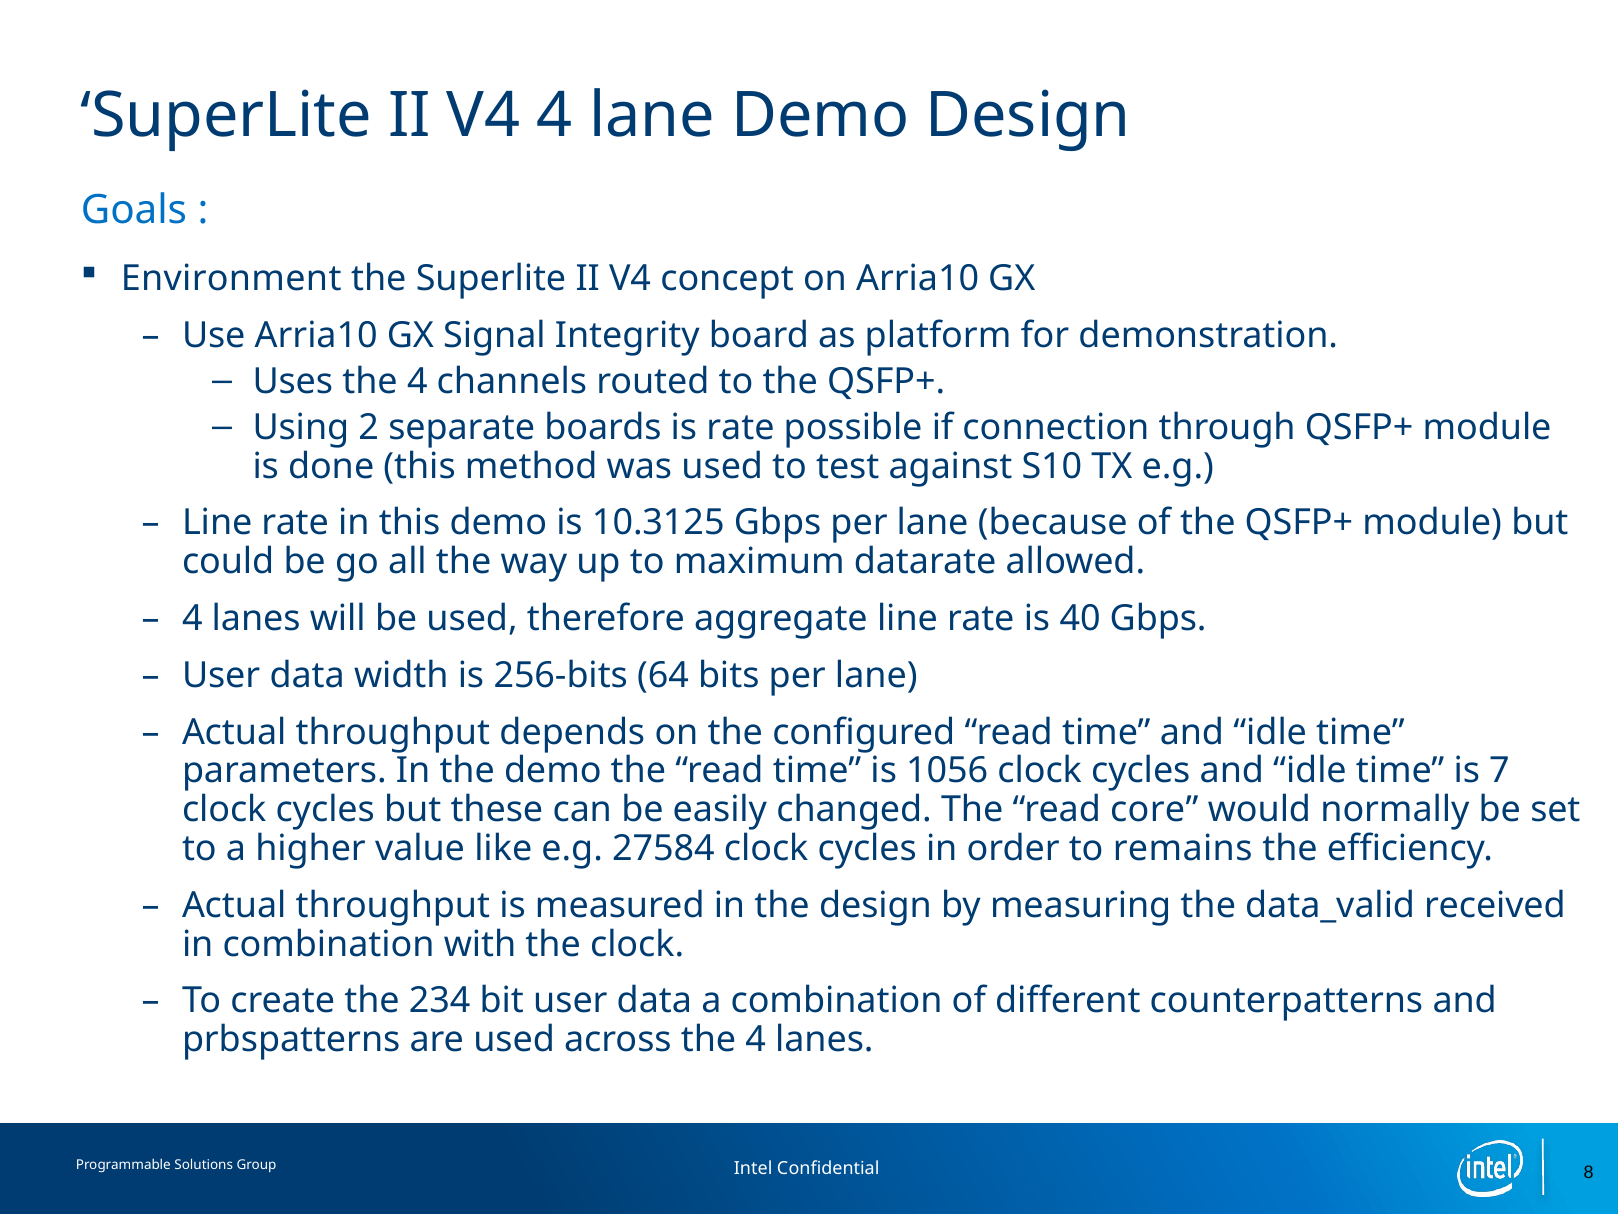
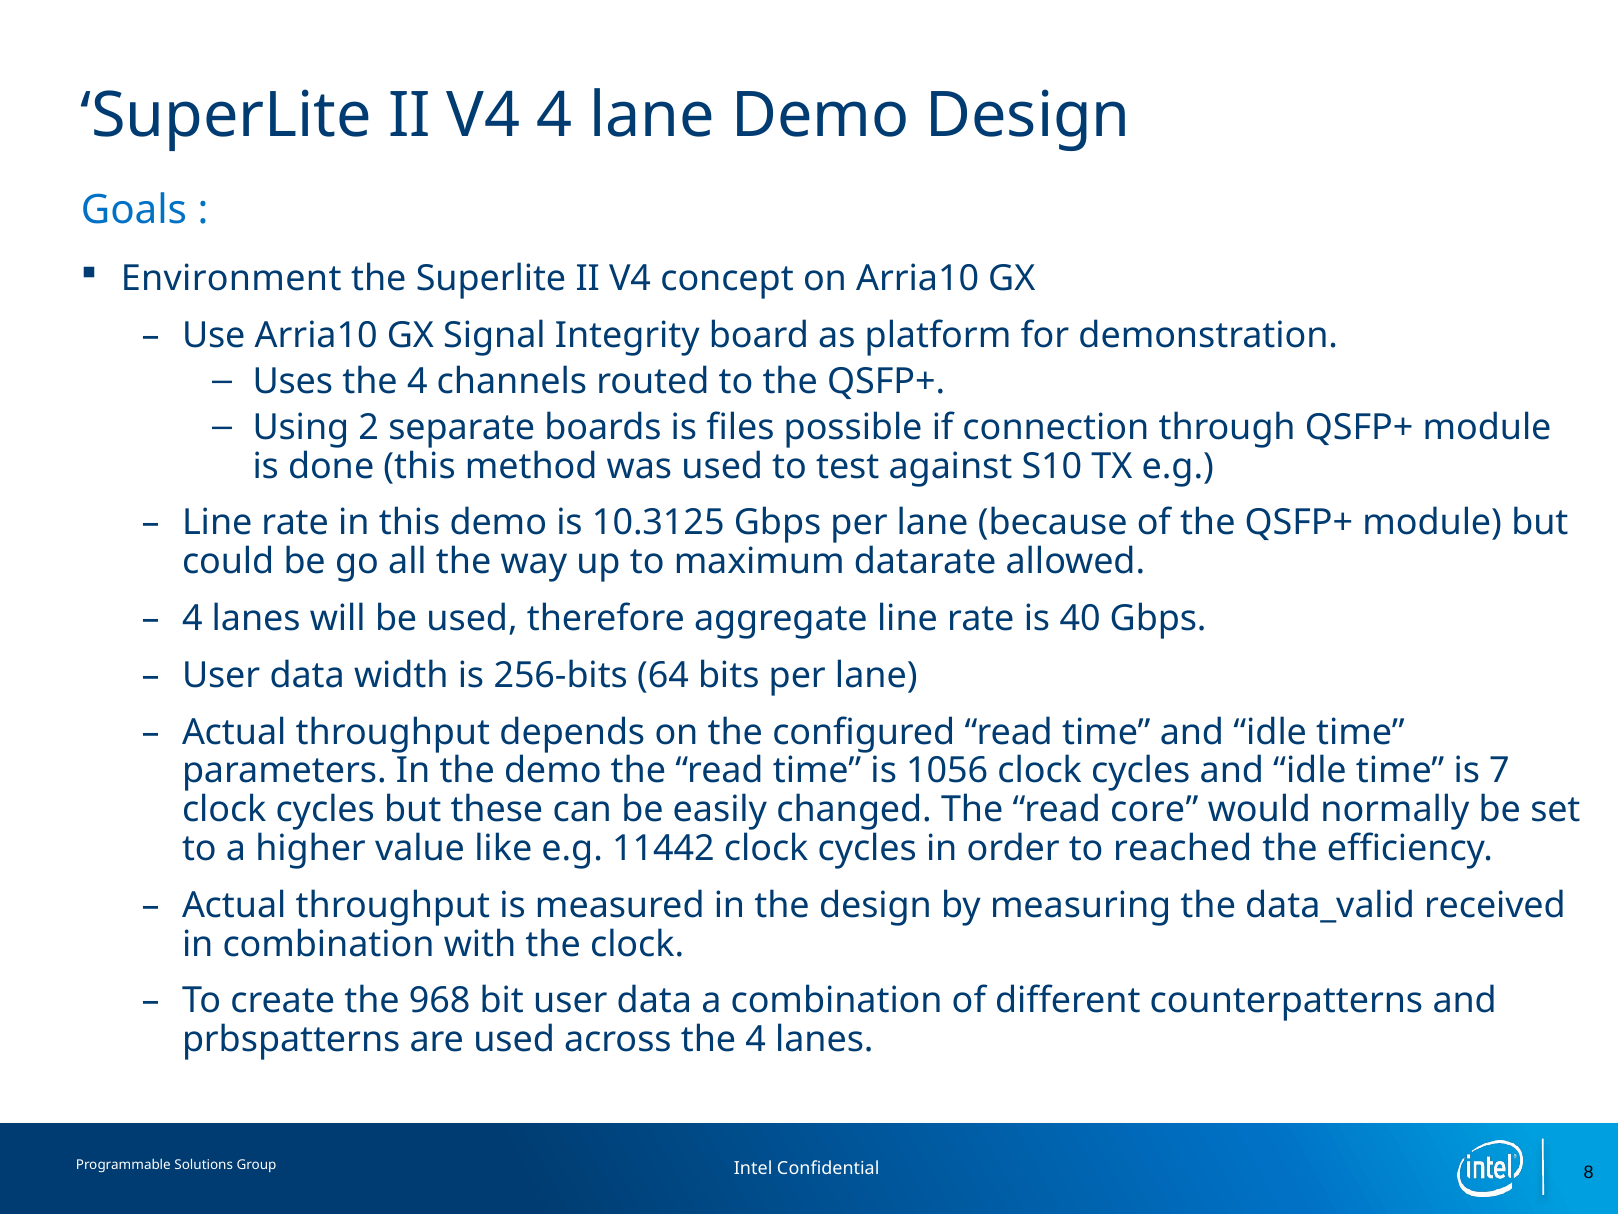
is rate: rate -> files
27584: 27584 -> 11442
remains: remains -> reached
234: 234 -> 968
